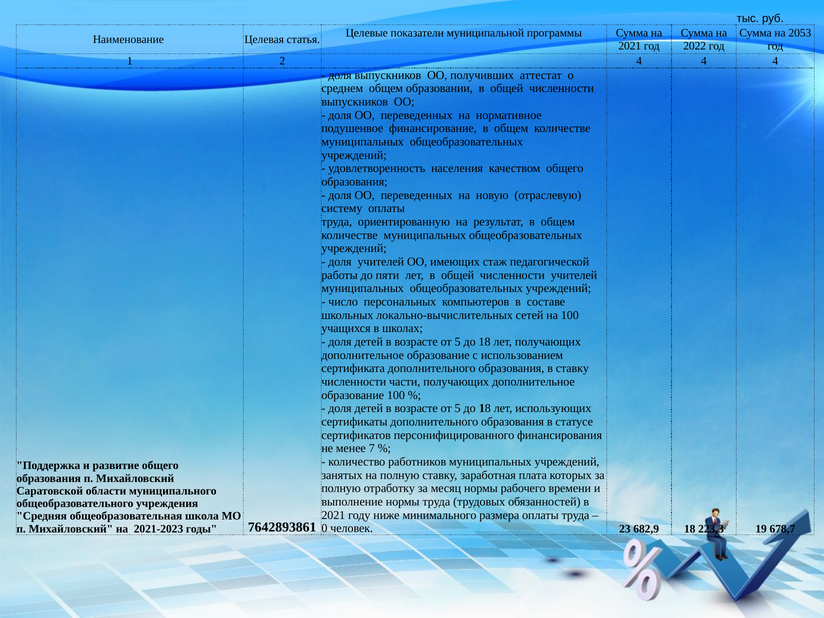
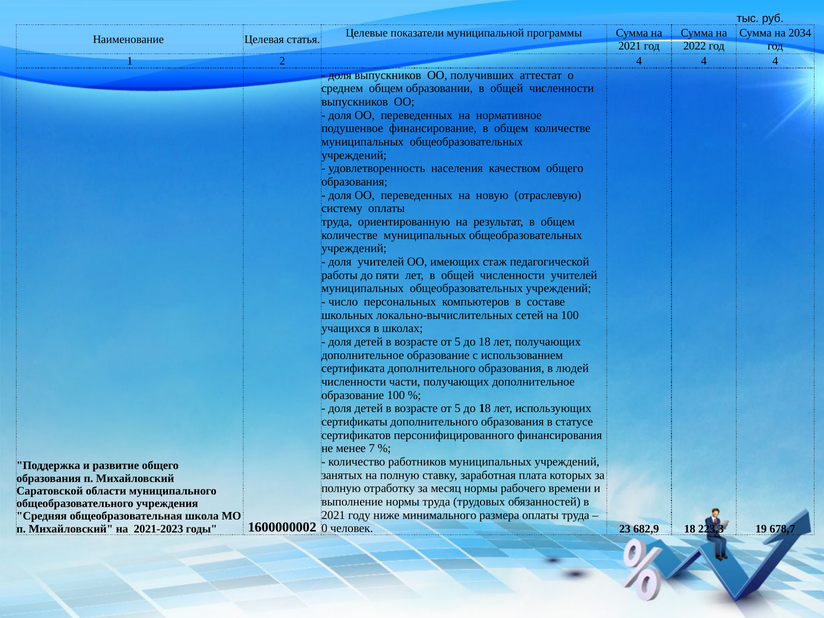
2053: 2053 -> 2034
в ставку: ставку -> людей
7642893861: 7642893861 -> 1600000002
